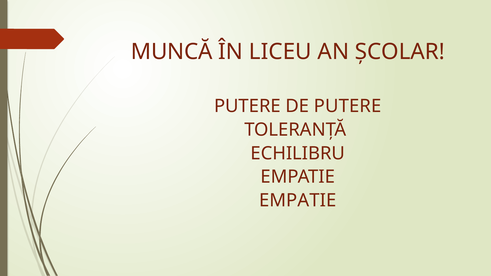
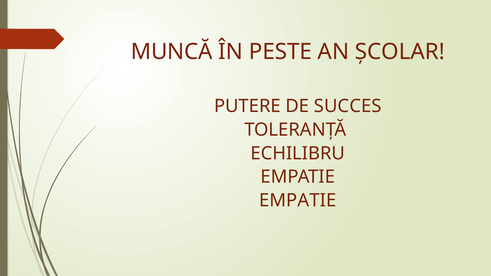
LICEU: LICEU -> PESTE
DE PUTERE: PUTERE -> SUCCES
